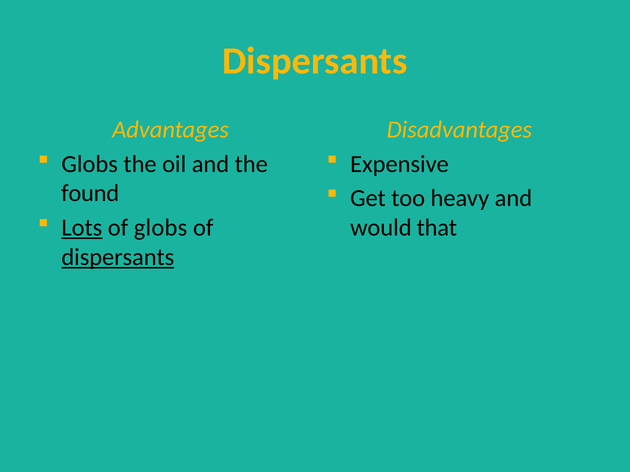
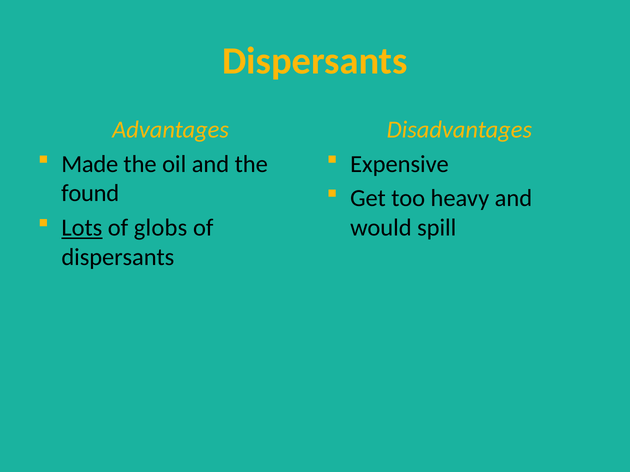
Globs at (90, 164): Globs -> Made
that: that -> spill
dispersants at (118, 257) underline: present -> none
